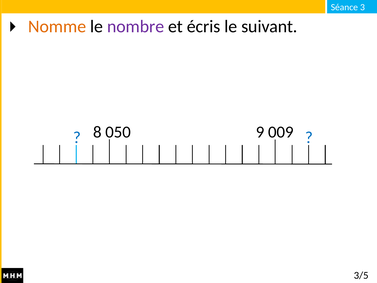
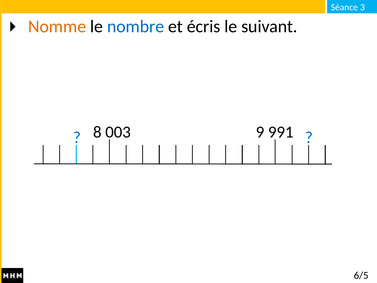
nombre colour: purple -> blue
050: 050 -> 003
009: 009 -> 991
3/5: 3/5 -> 6/5
